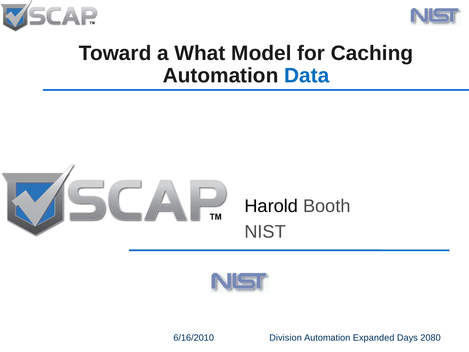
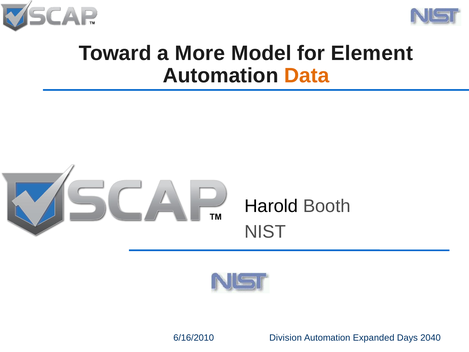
What: What -> More
Caching: Caching -> Element
Data colour: blue -> orange
2080: 2080 -> 2040
